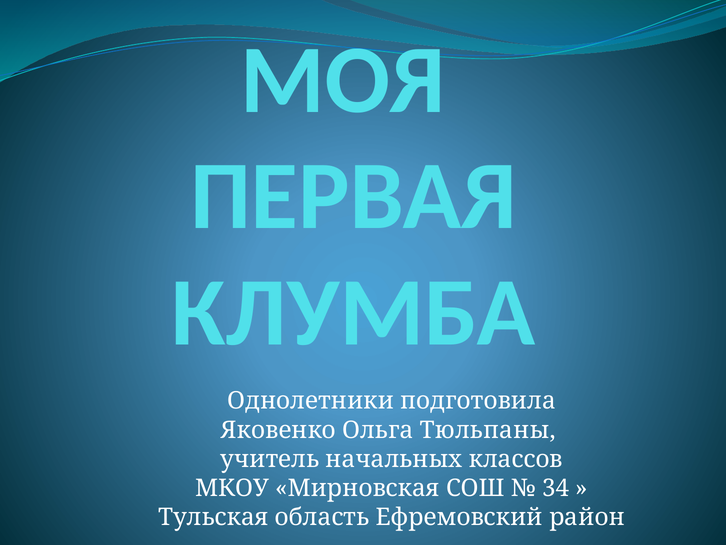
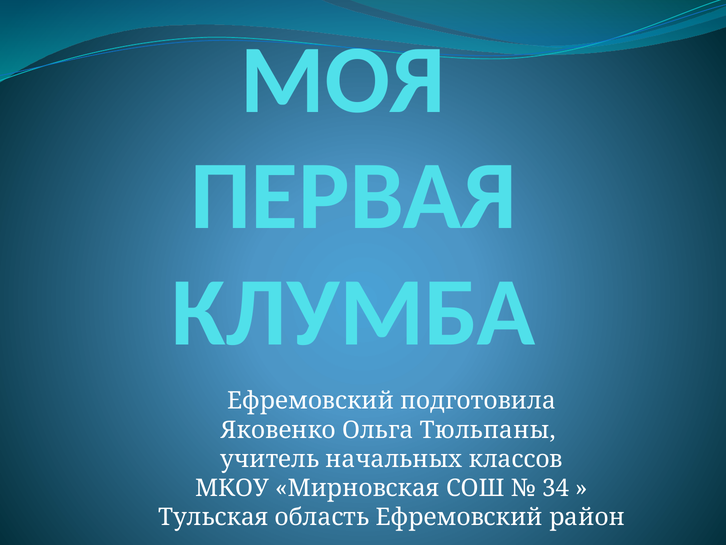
Однолетники at (311, 401): Однолетники -> Ефремовский
